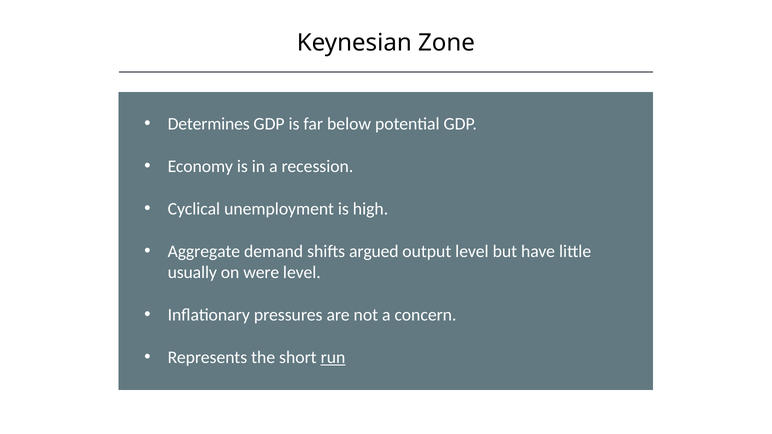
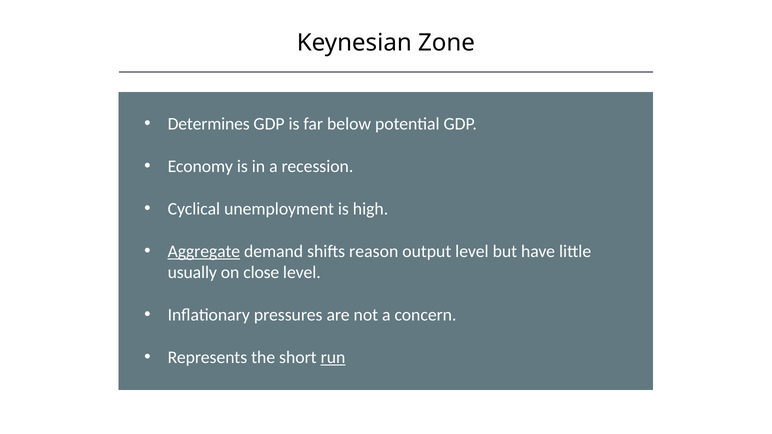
Aggregate underline: none -> present
argued: argued -> reason
were: were -> close
